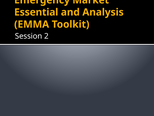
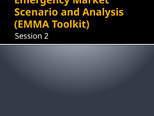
Essential: Essential -> Scenario
